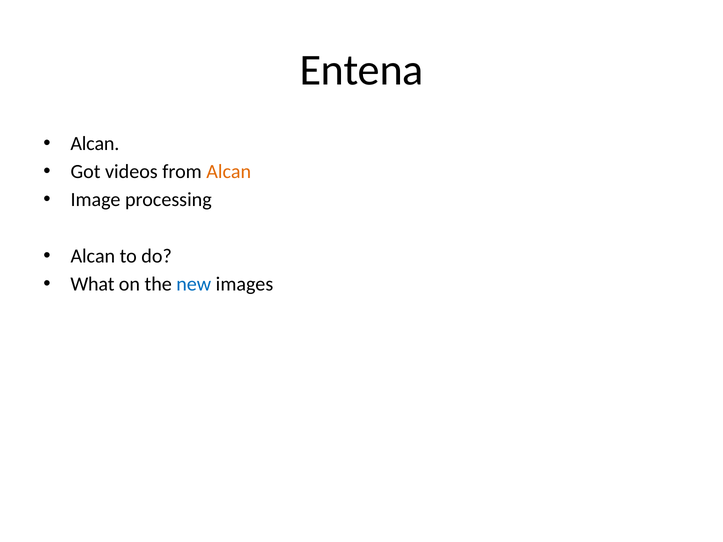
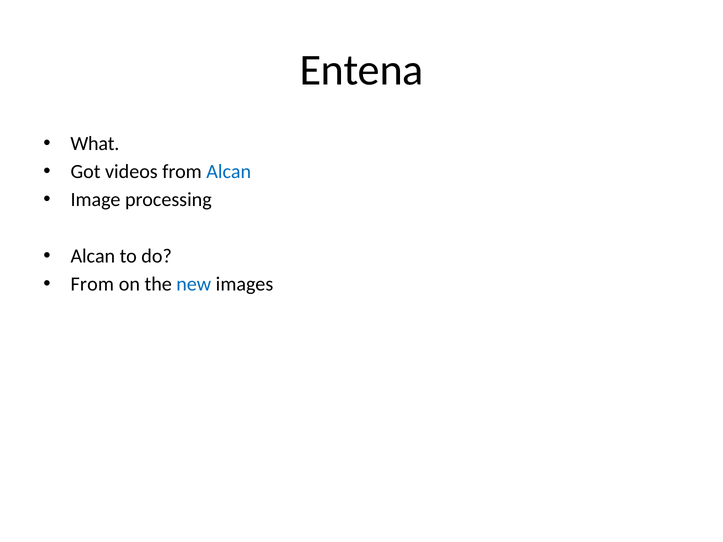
Alcan at (95, 144): Alcan -> What
Alcan at (229, 172) colour: orange -> blue
What at (92, 284): What -> From
